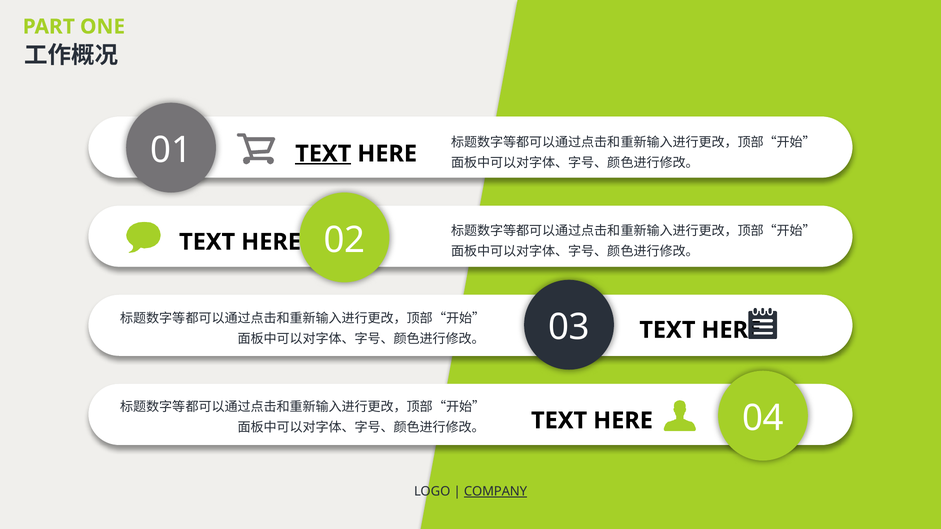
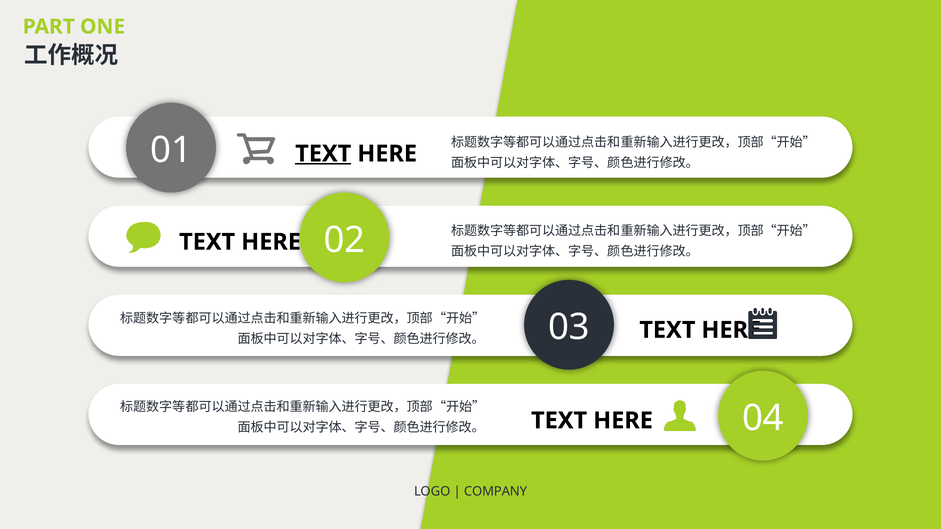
COMPANY underline: present -> none
